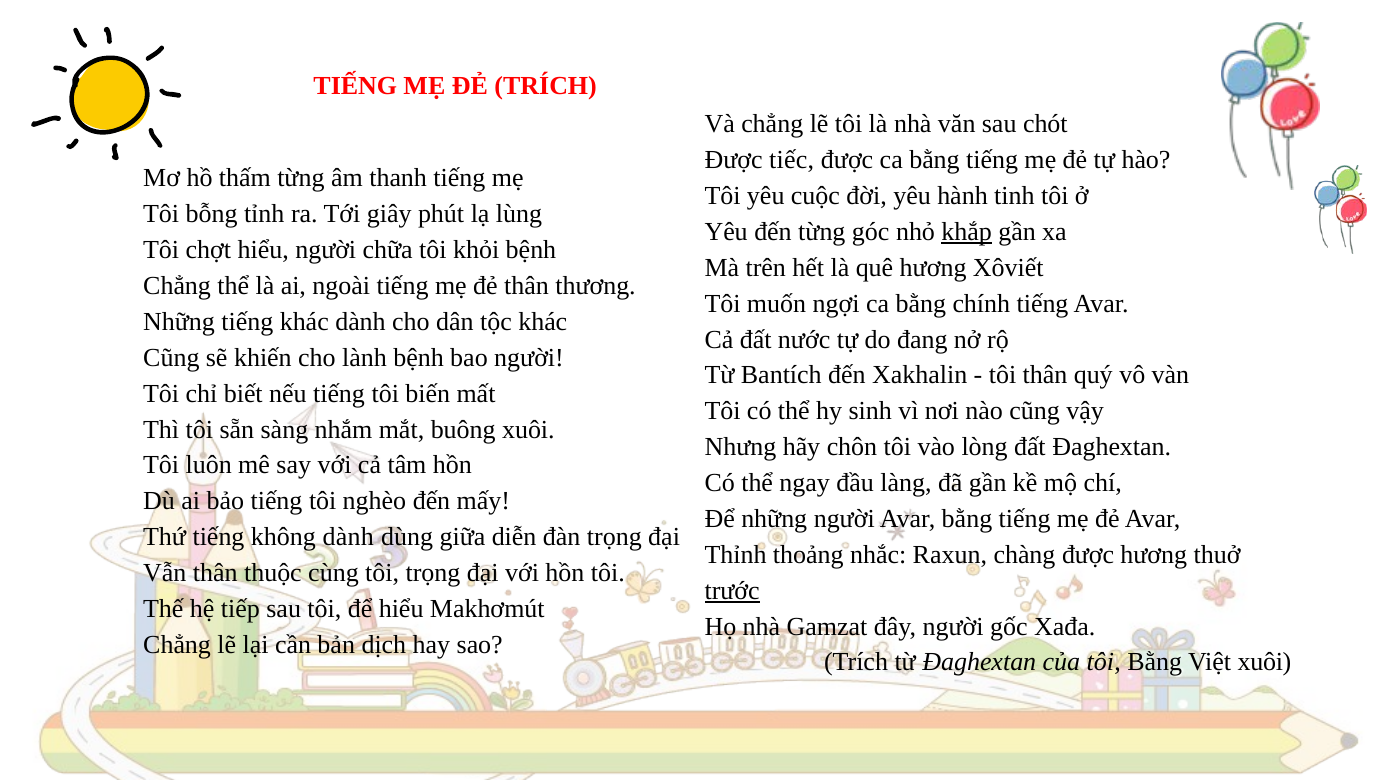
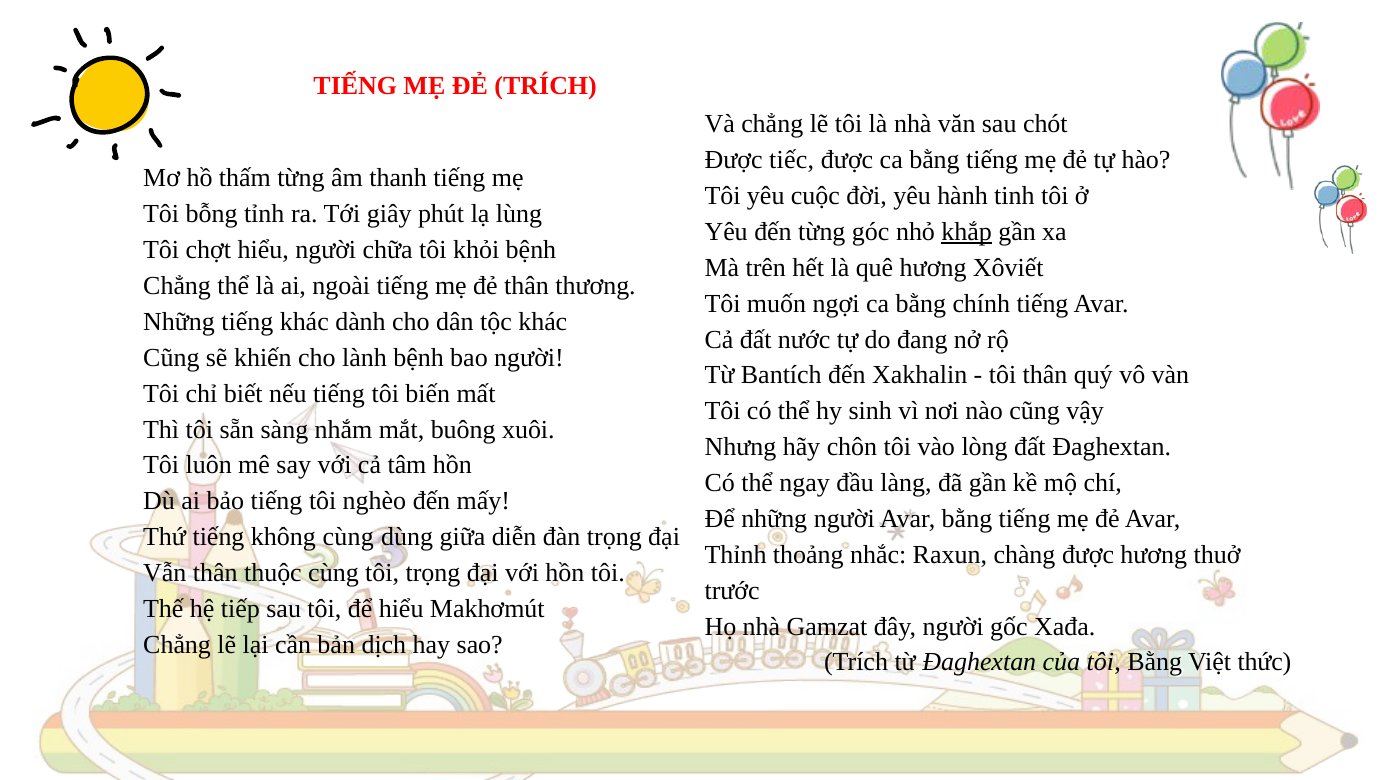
không dành: dành -> cùng
trước underline: present -> none
Việt xuôi: xuôi -> thức
